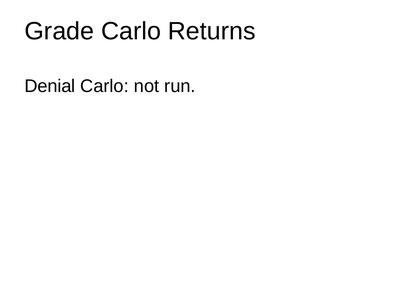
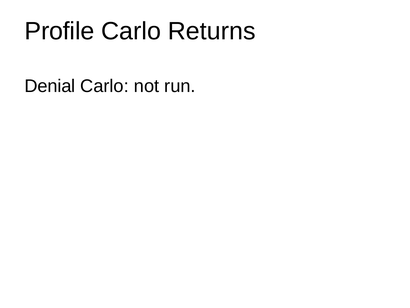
Grade: Grade -> Profile
